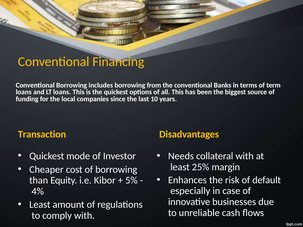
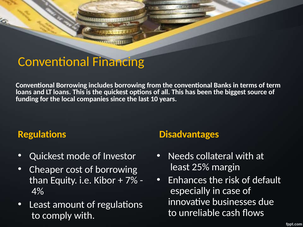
Transaction at (42, 134): Transaction -> Regulations
5%: 5% -> 7%
